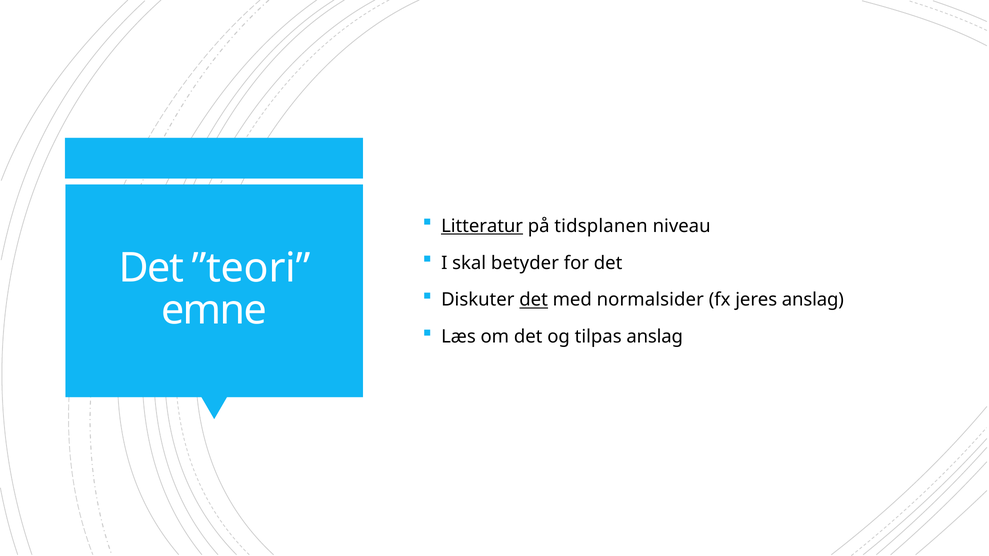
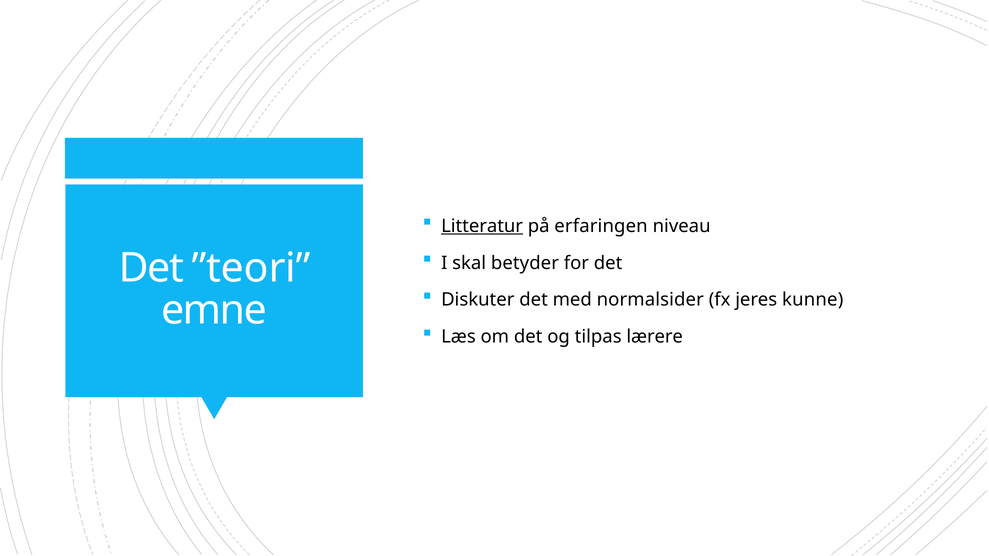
tidsplanen: tidsplanen -> erfaringen
det at (534, 300) underline: present -> none
jeres anslag: anslag -> kunne
tilpas anslag: anslag -> lærere
